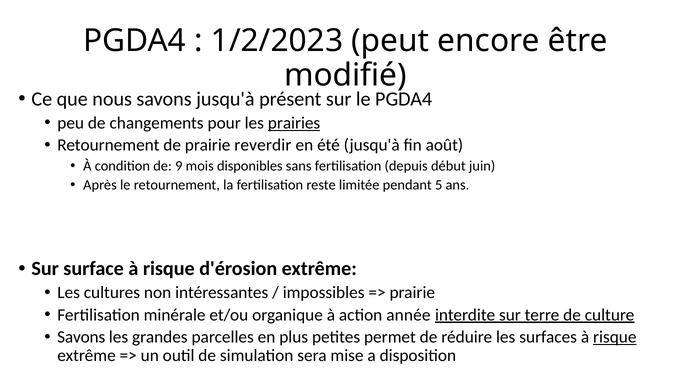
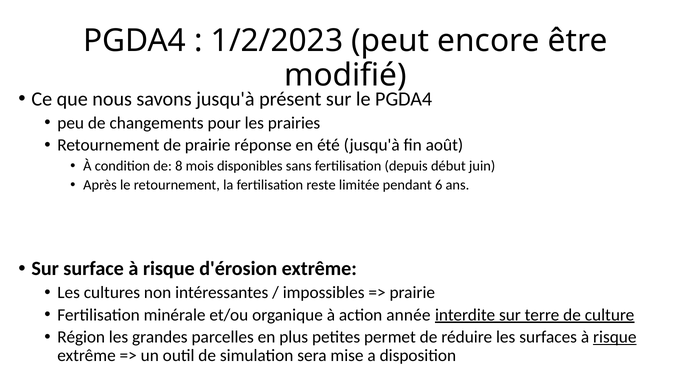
prairies underline: present -> none
reverdir: reverdir -> réponse
9: 9 -> 8
5: 5 -> 6
Savons at (81, 337): Savons -> Région
